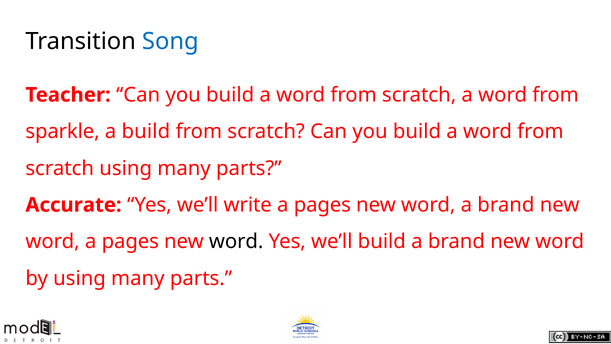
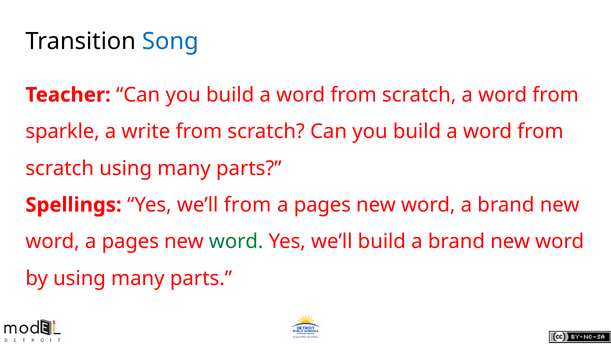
a build: build -> write
Accurate: Accurate -> Spellings
we’ll write: write -> from
word at (236, 241) colour: black -> green
